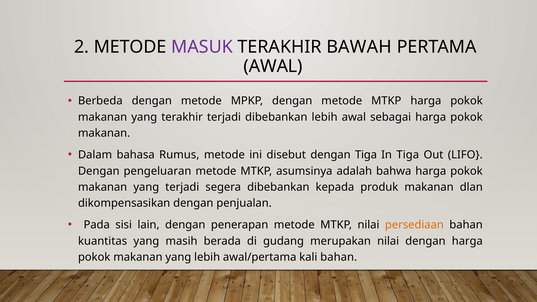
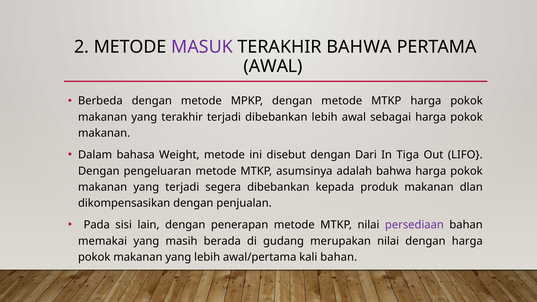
TERAKHIR BAWAH: BAWAH -> BAHWA
Rumus: Rumus -> Weight
dengan Tiga: Tiga -> Dari
persediaan colour: orange -> purple
kuantitas: kuantitas -> memakai
